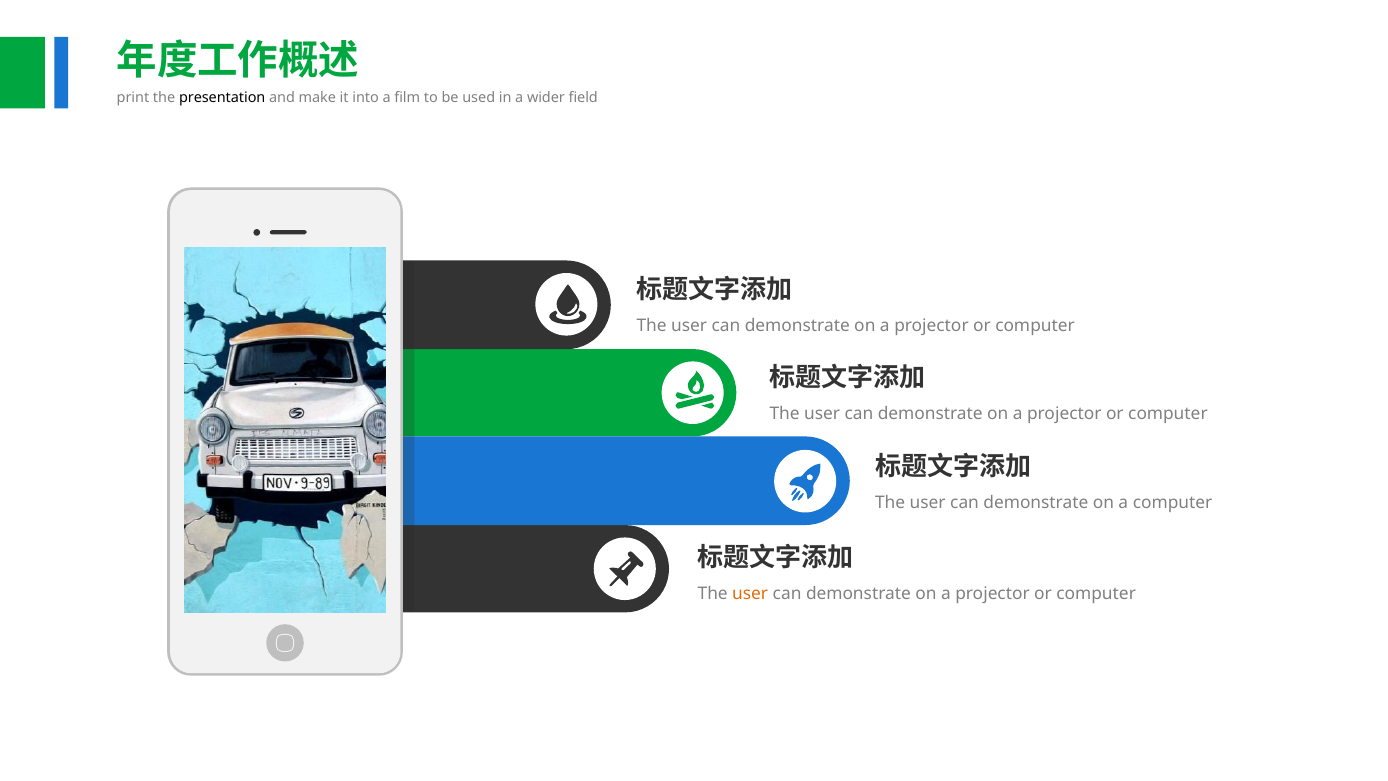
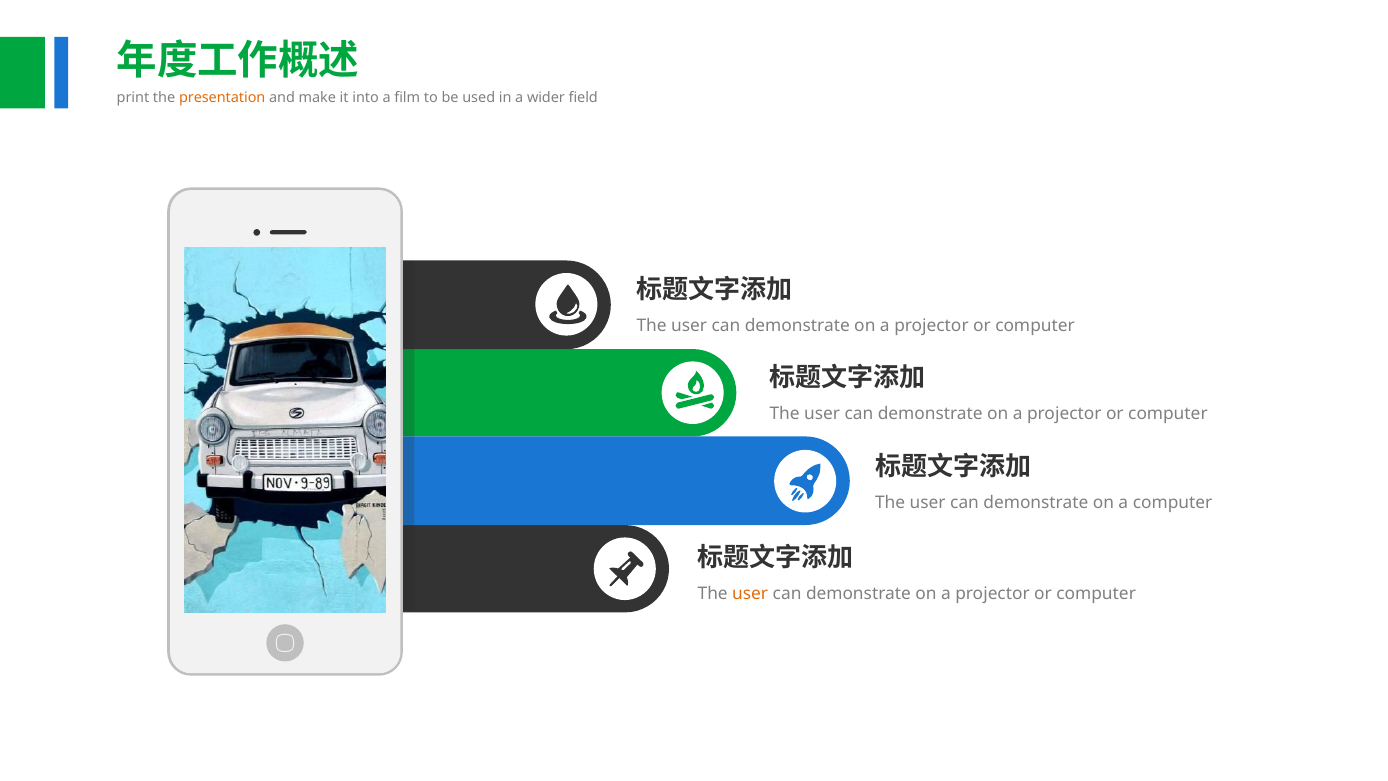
presentation colour: black -> orange
